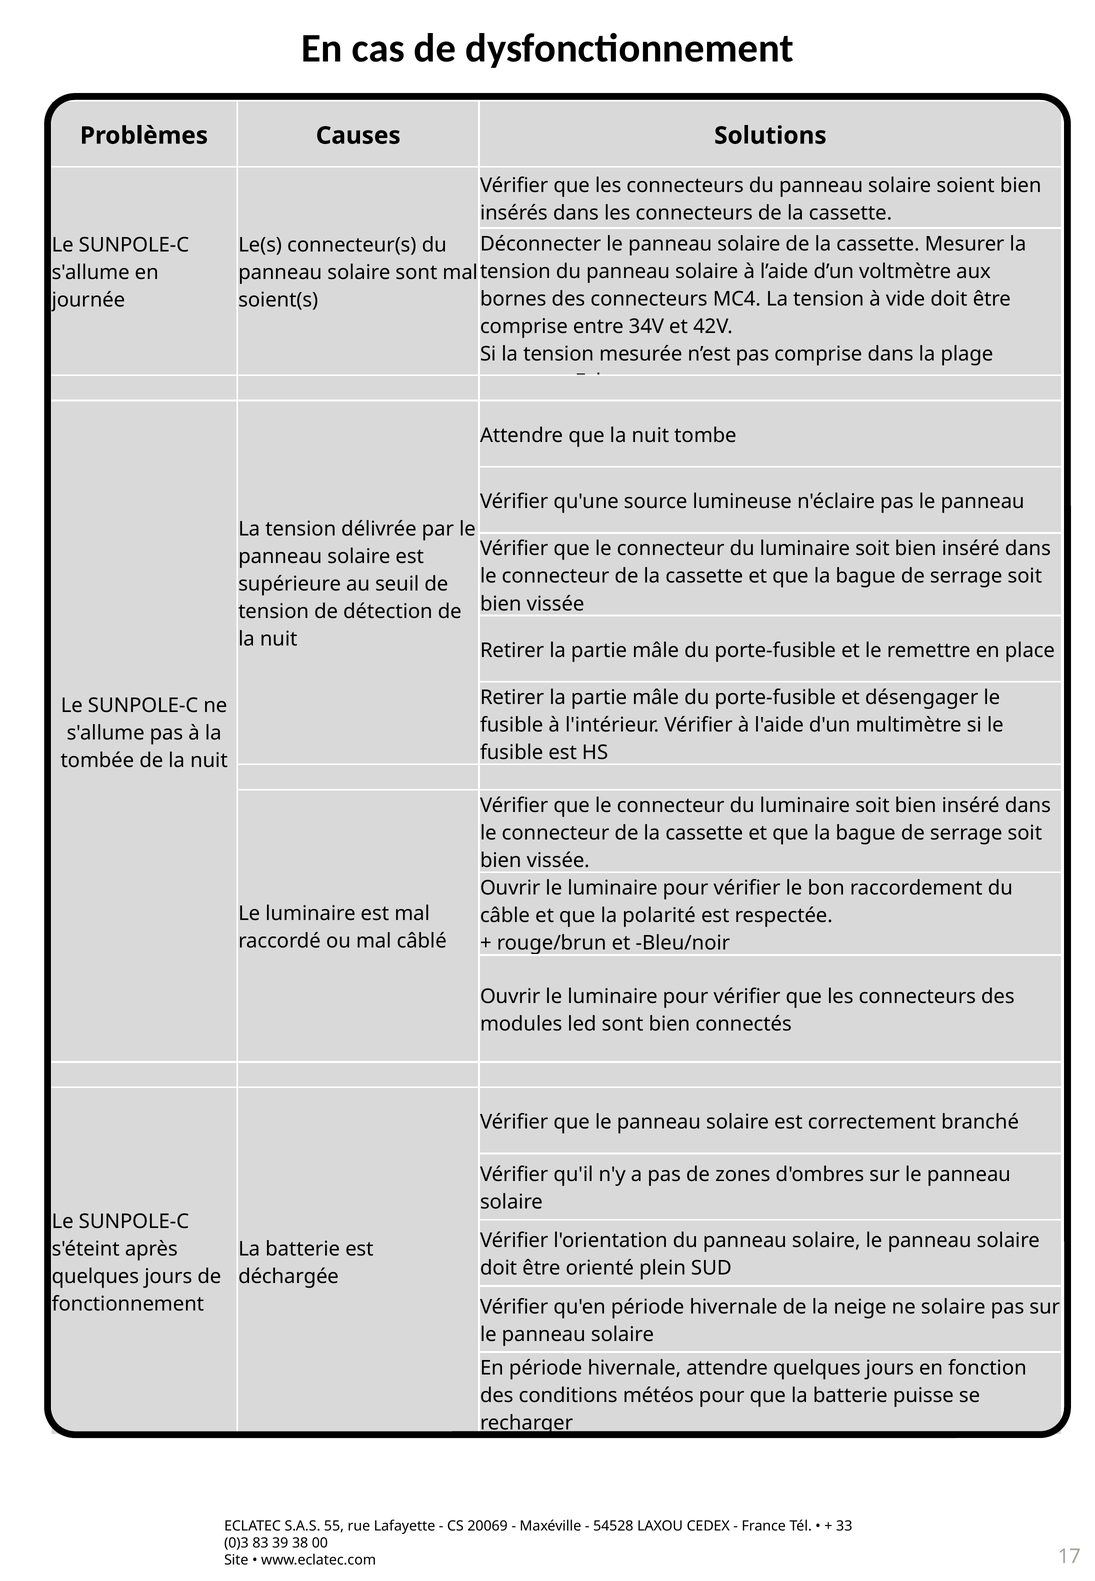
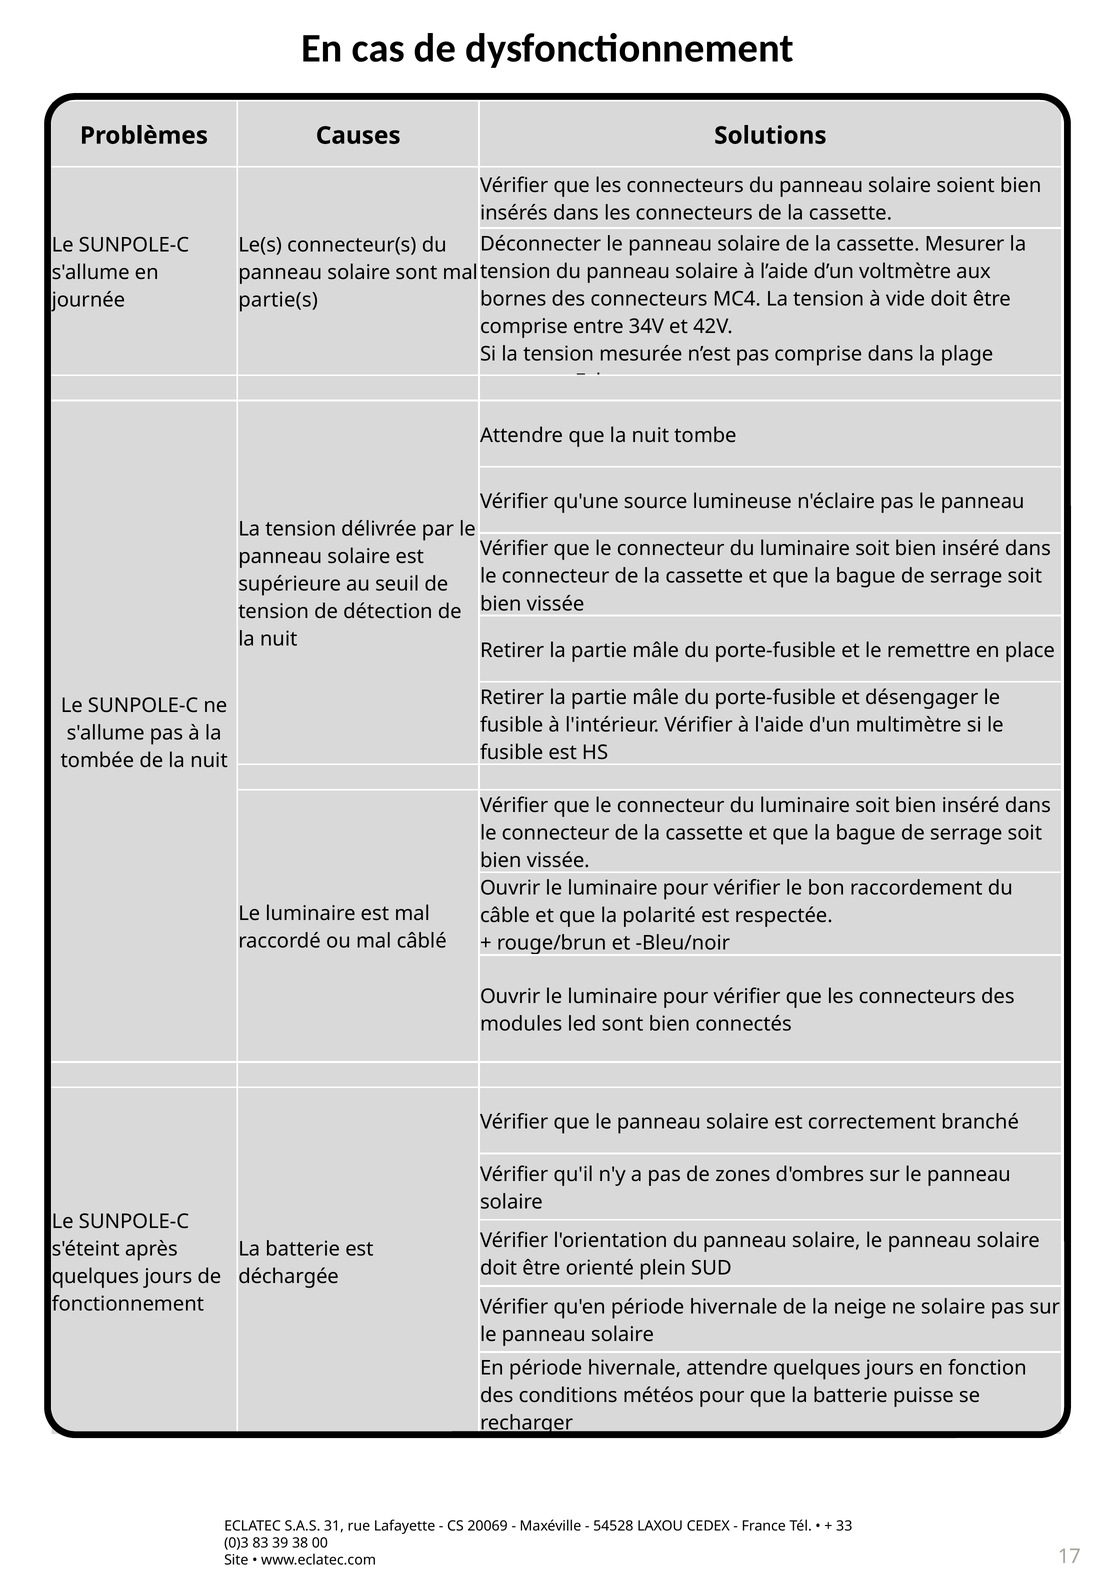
soient(s: soient(s -> partie(s
55: 55 -> 31
